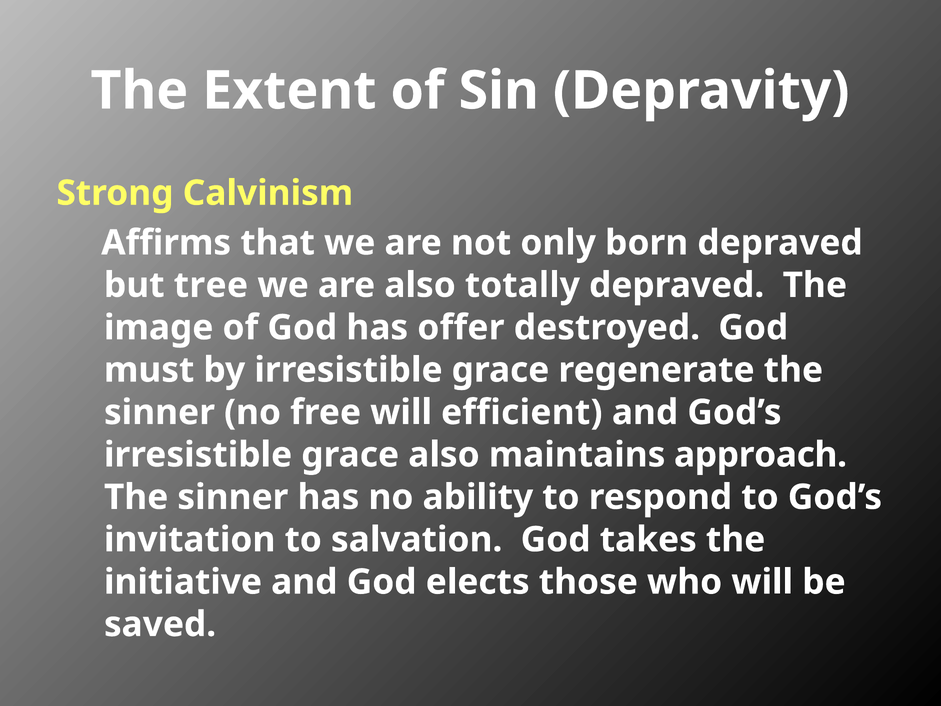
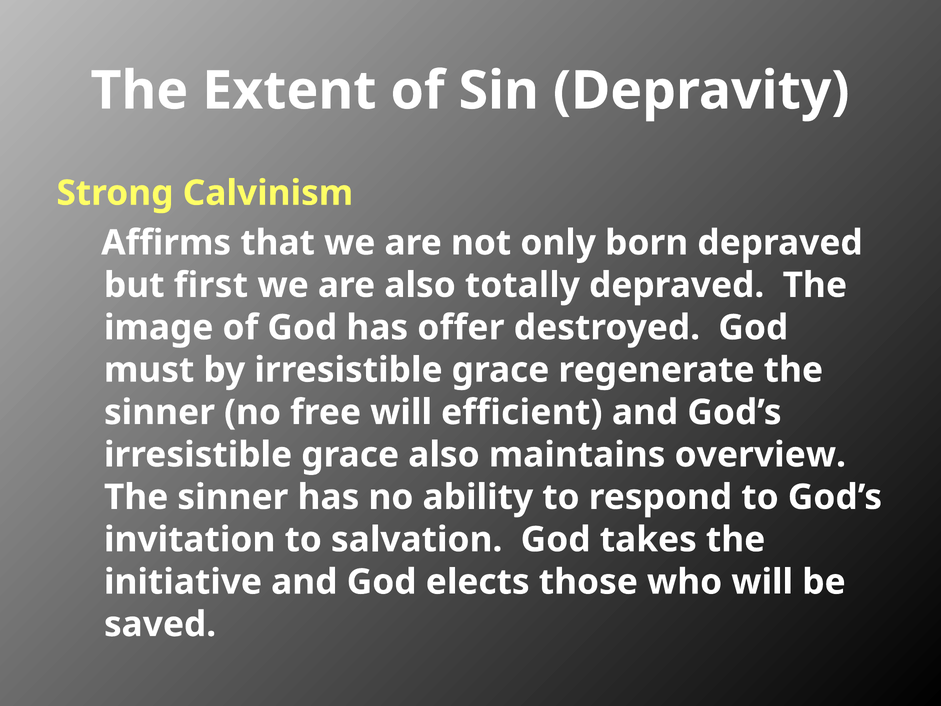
tree: tree -> first
approach: approach -> overview
